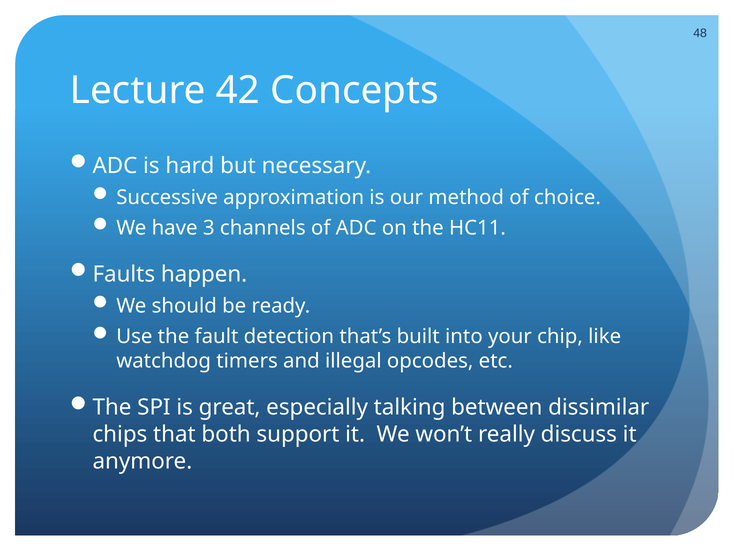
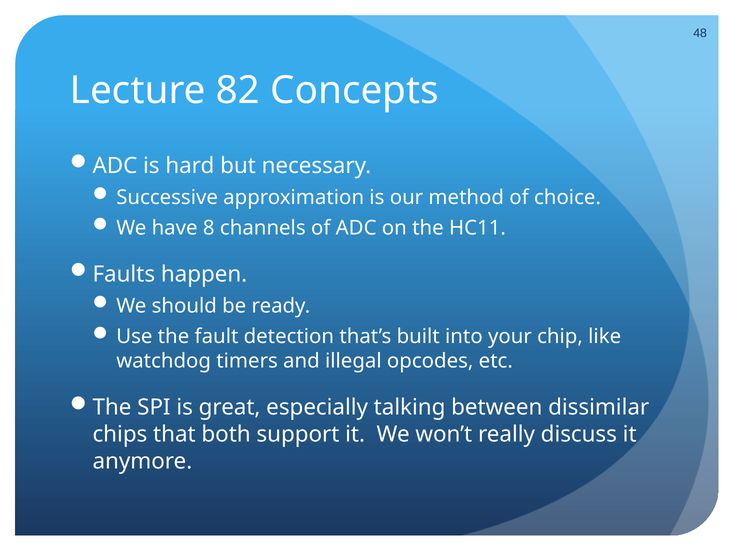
42: 42 -> 82
3: 3 -> 8
